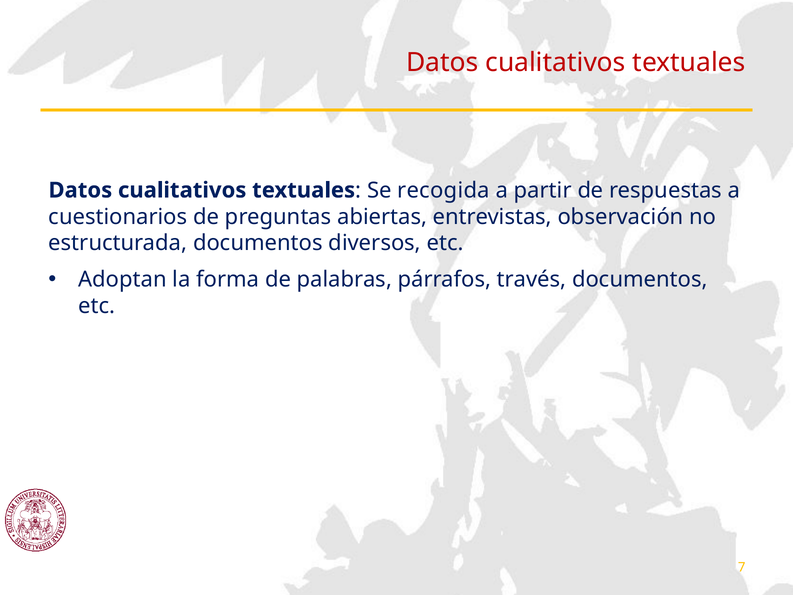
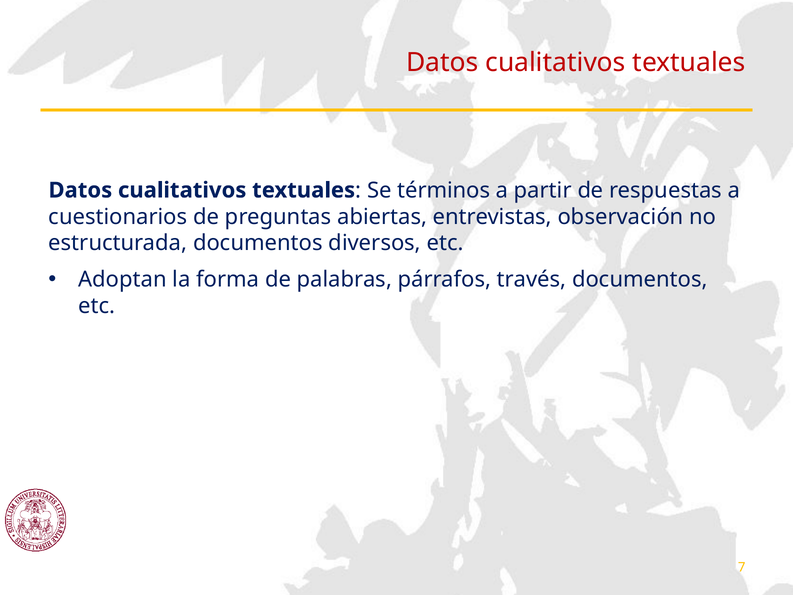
recogida: recogida -> términos
